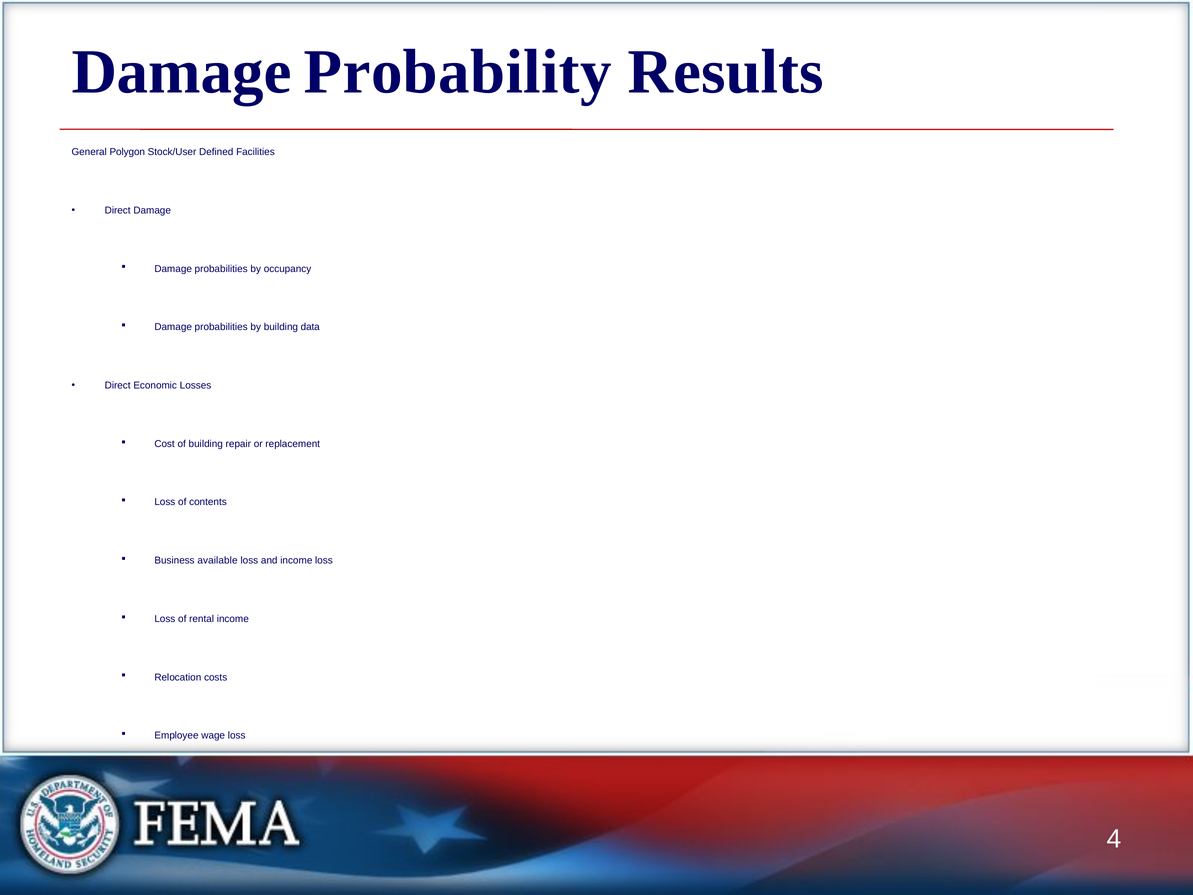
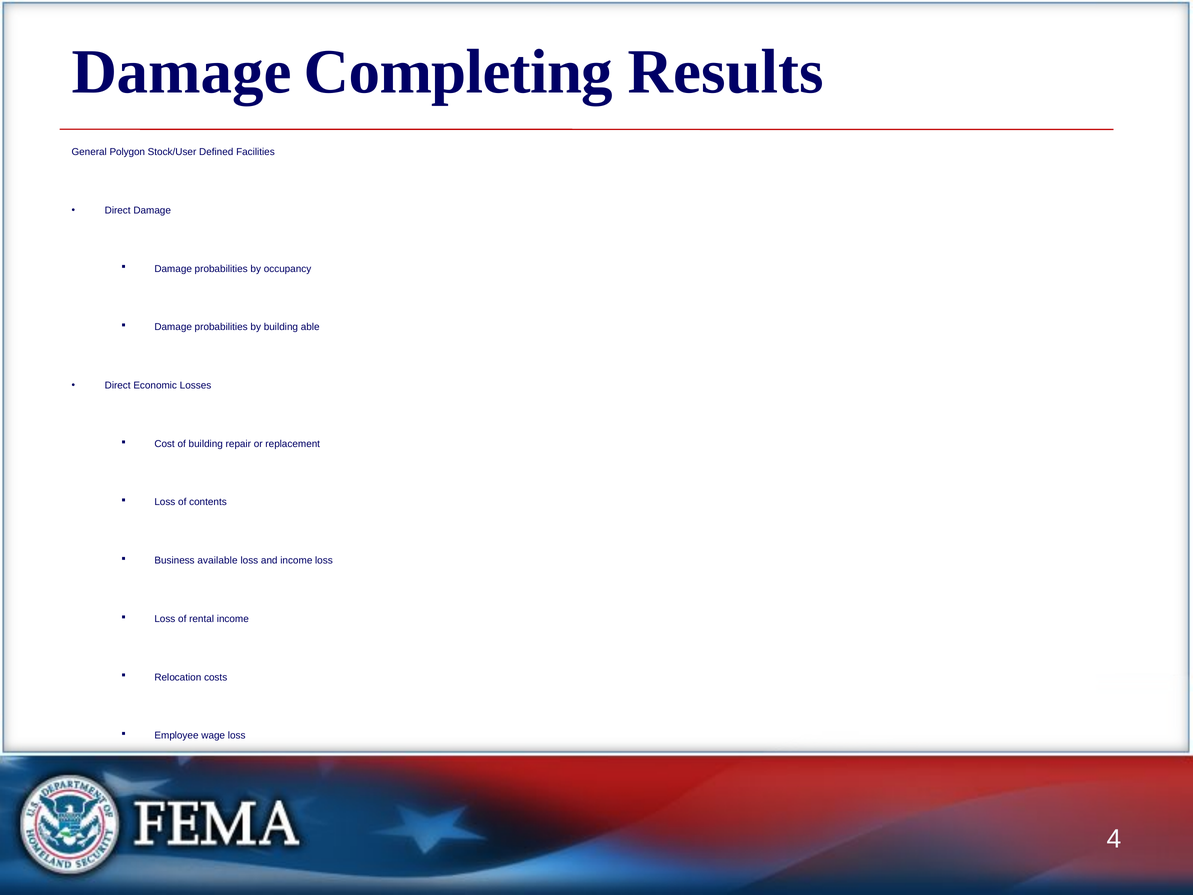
Probability: Probability -> Completing
data: data -> able
